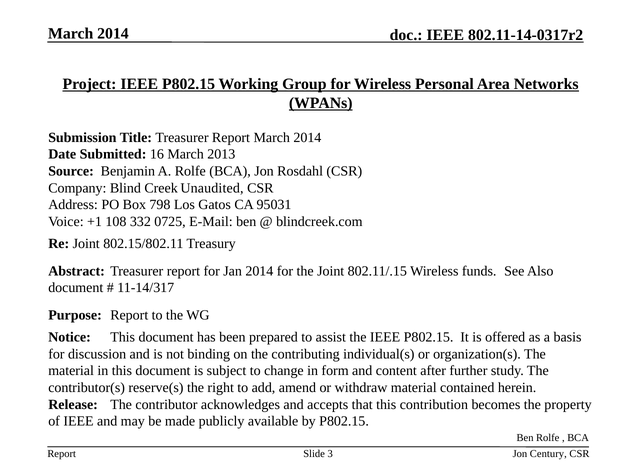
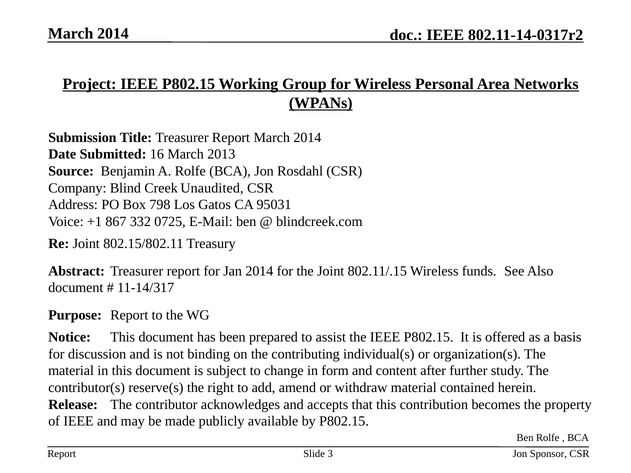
108: 108 -> 867
Century: Century -> Sponsor
